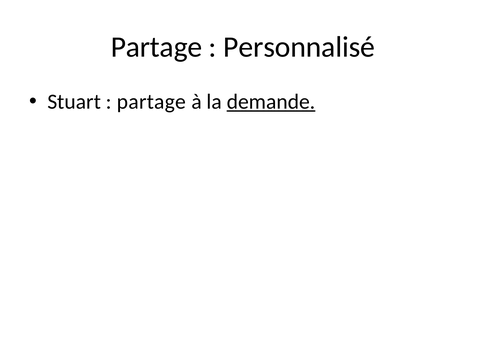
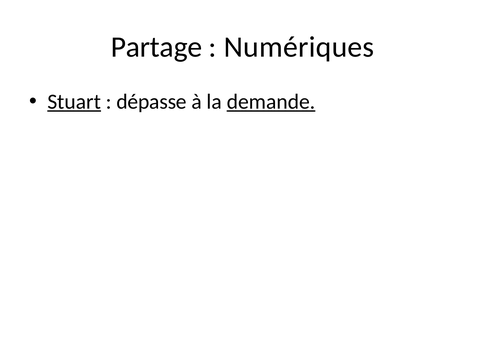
Personnalisé: Personnalisé -> Numériques
Stuart underline: none -> present
partage at (151, 102): partage -> dépasse
